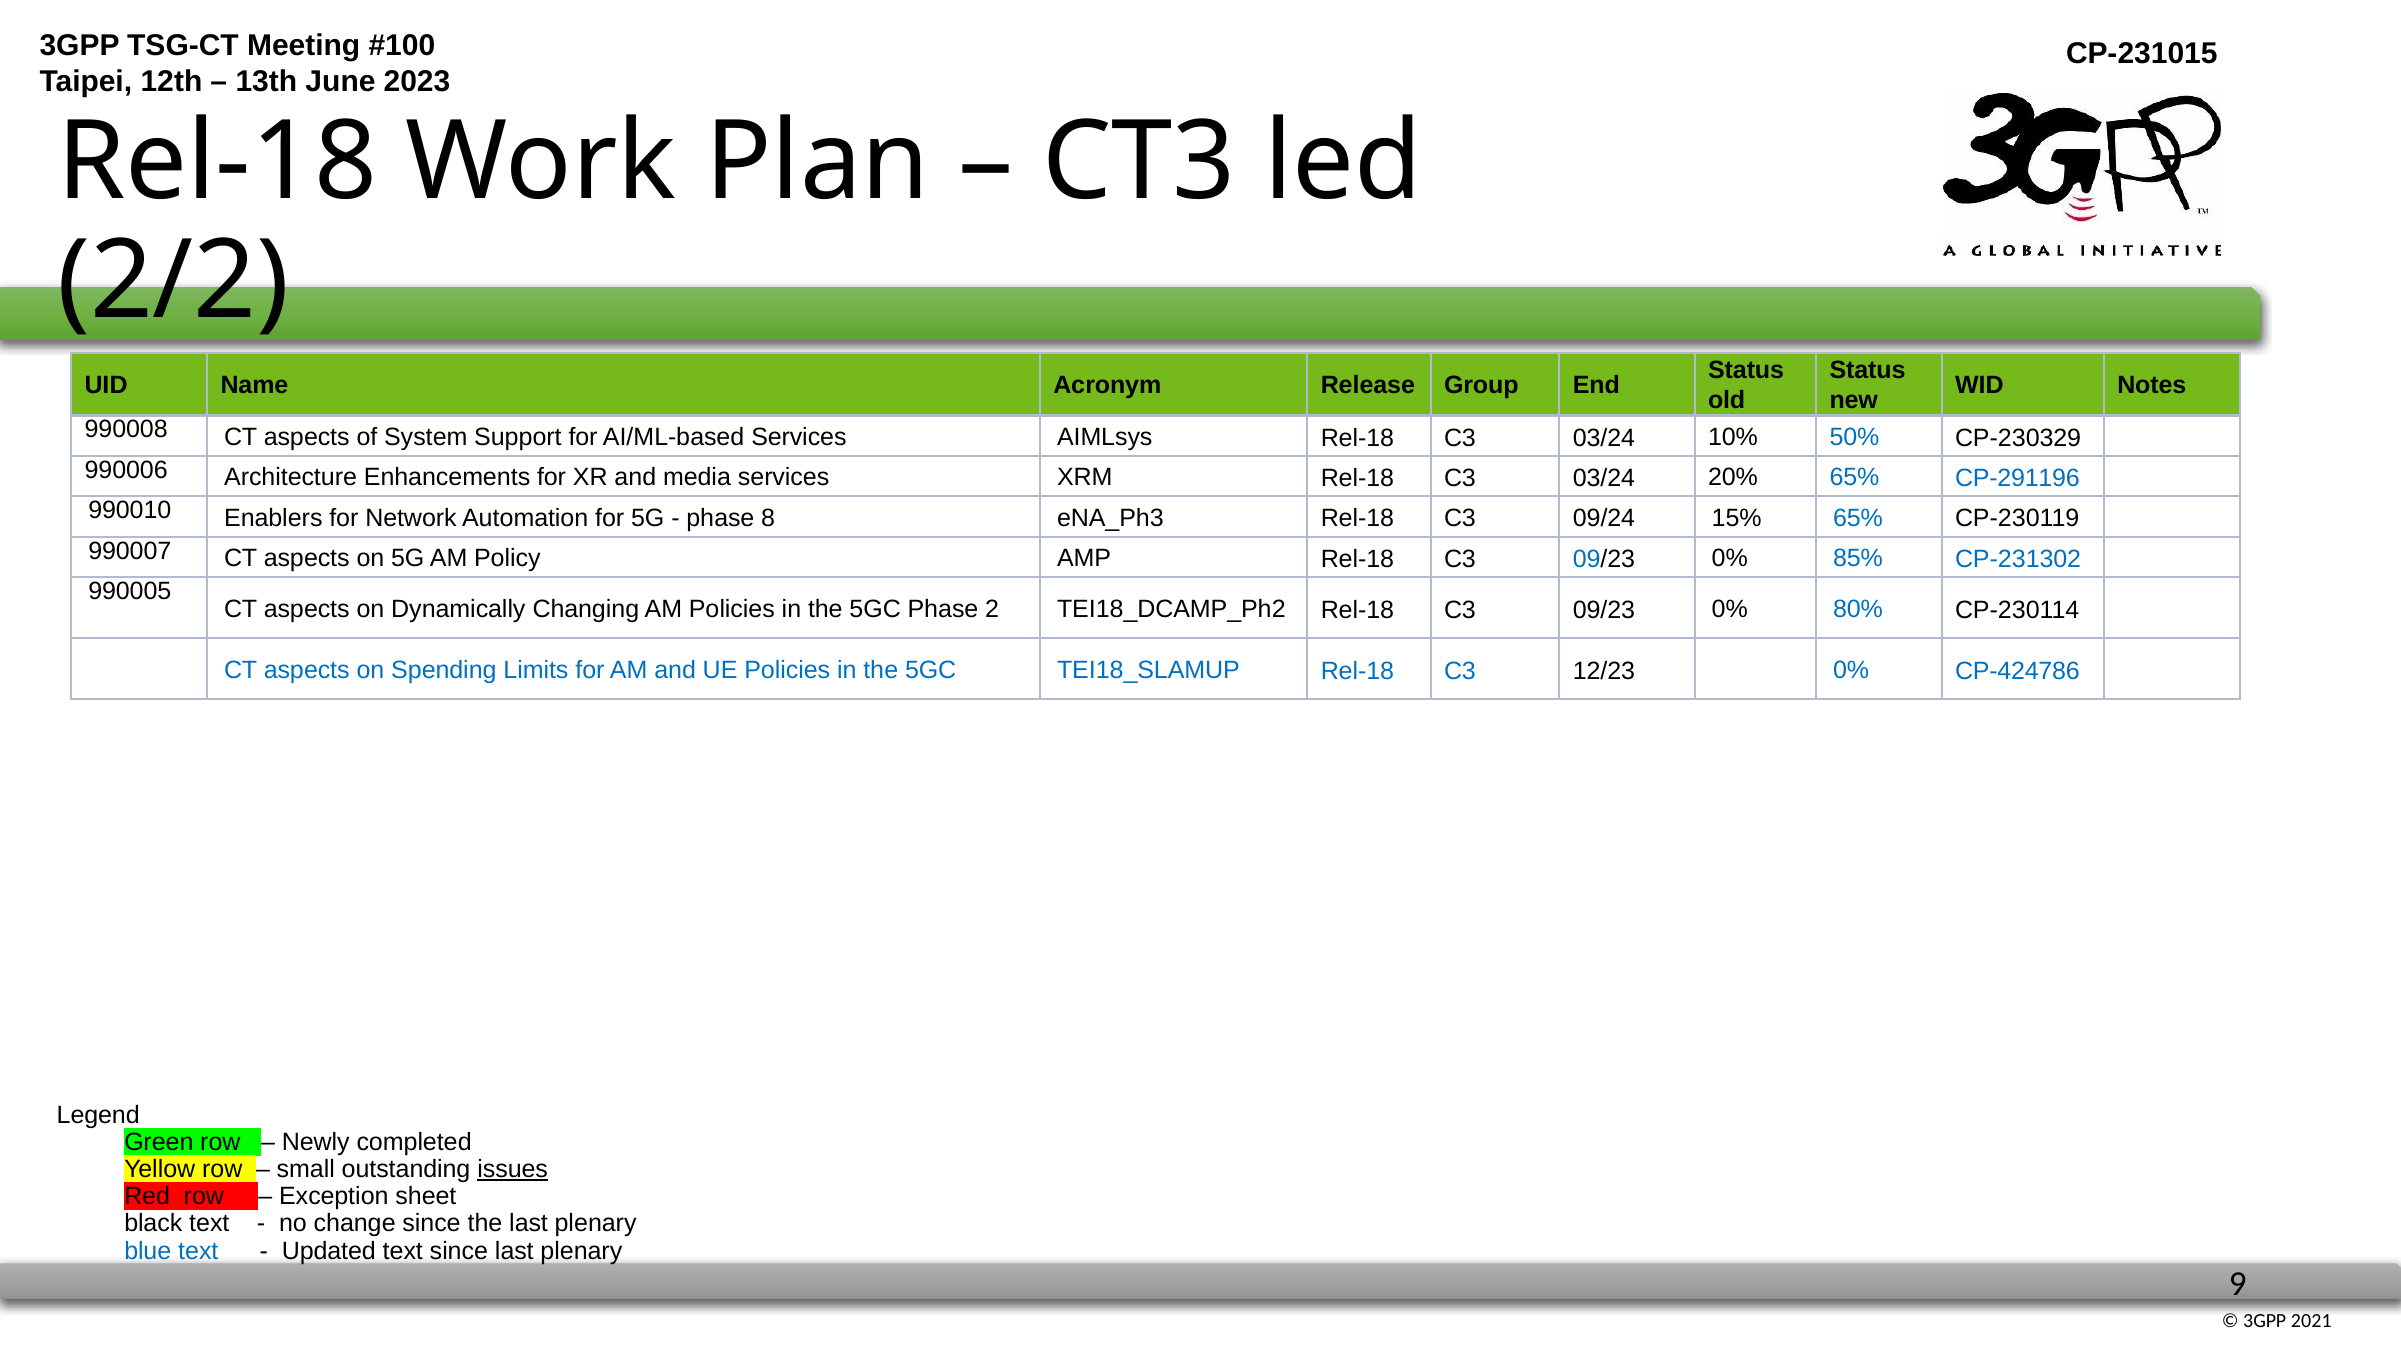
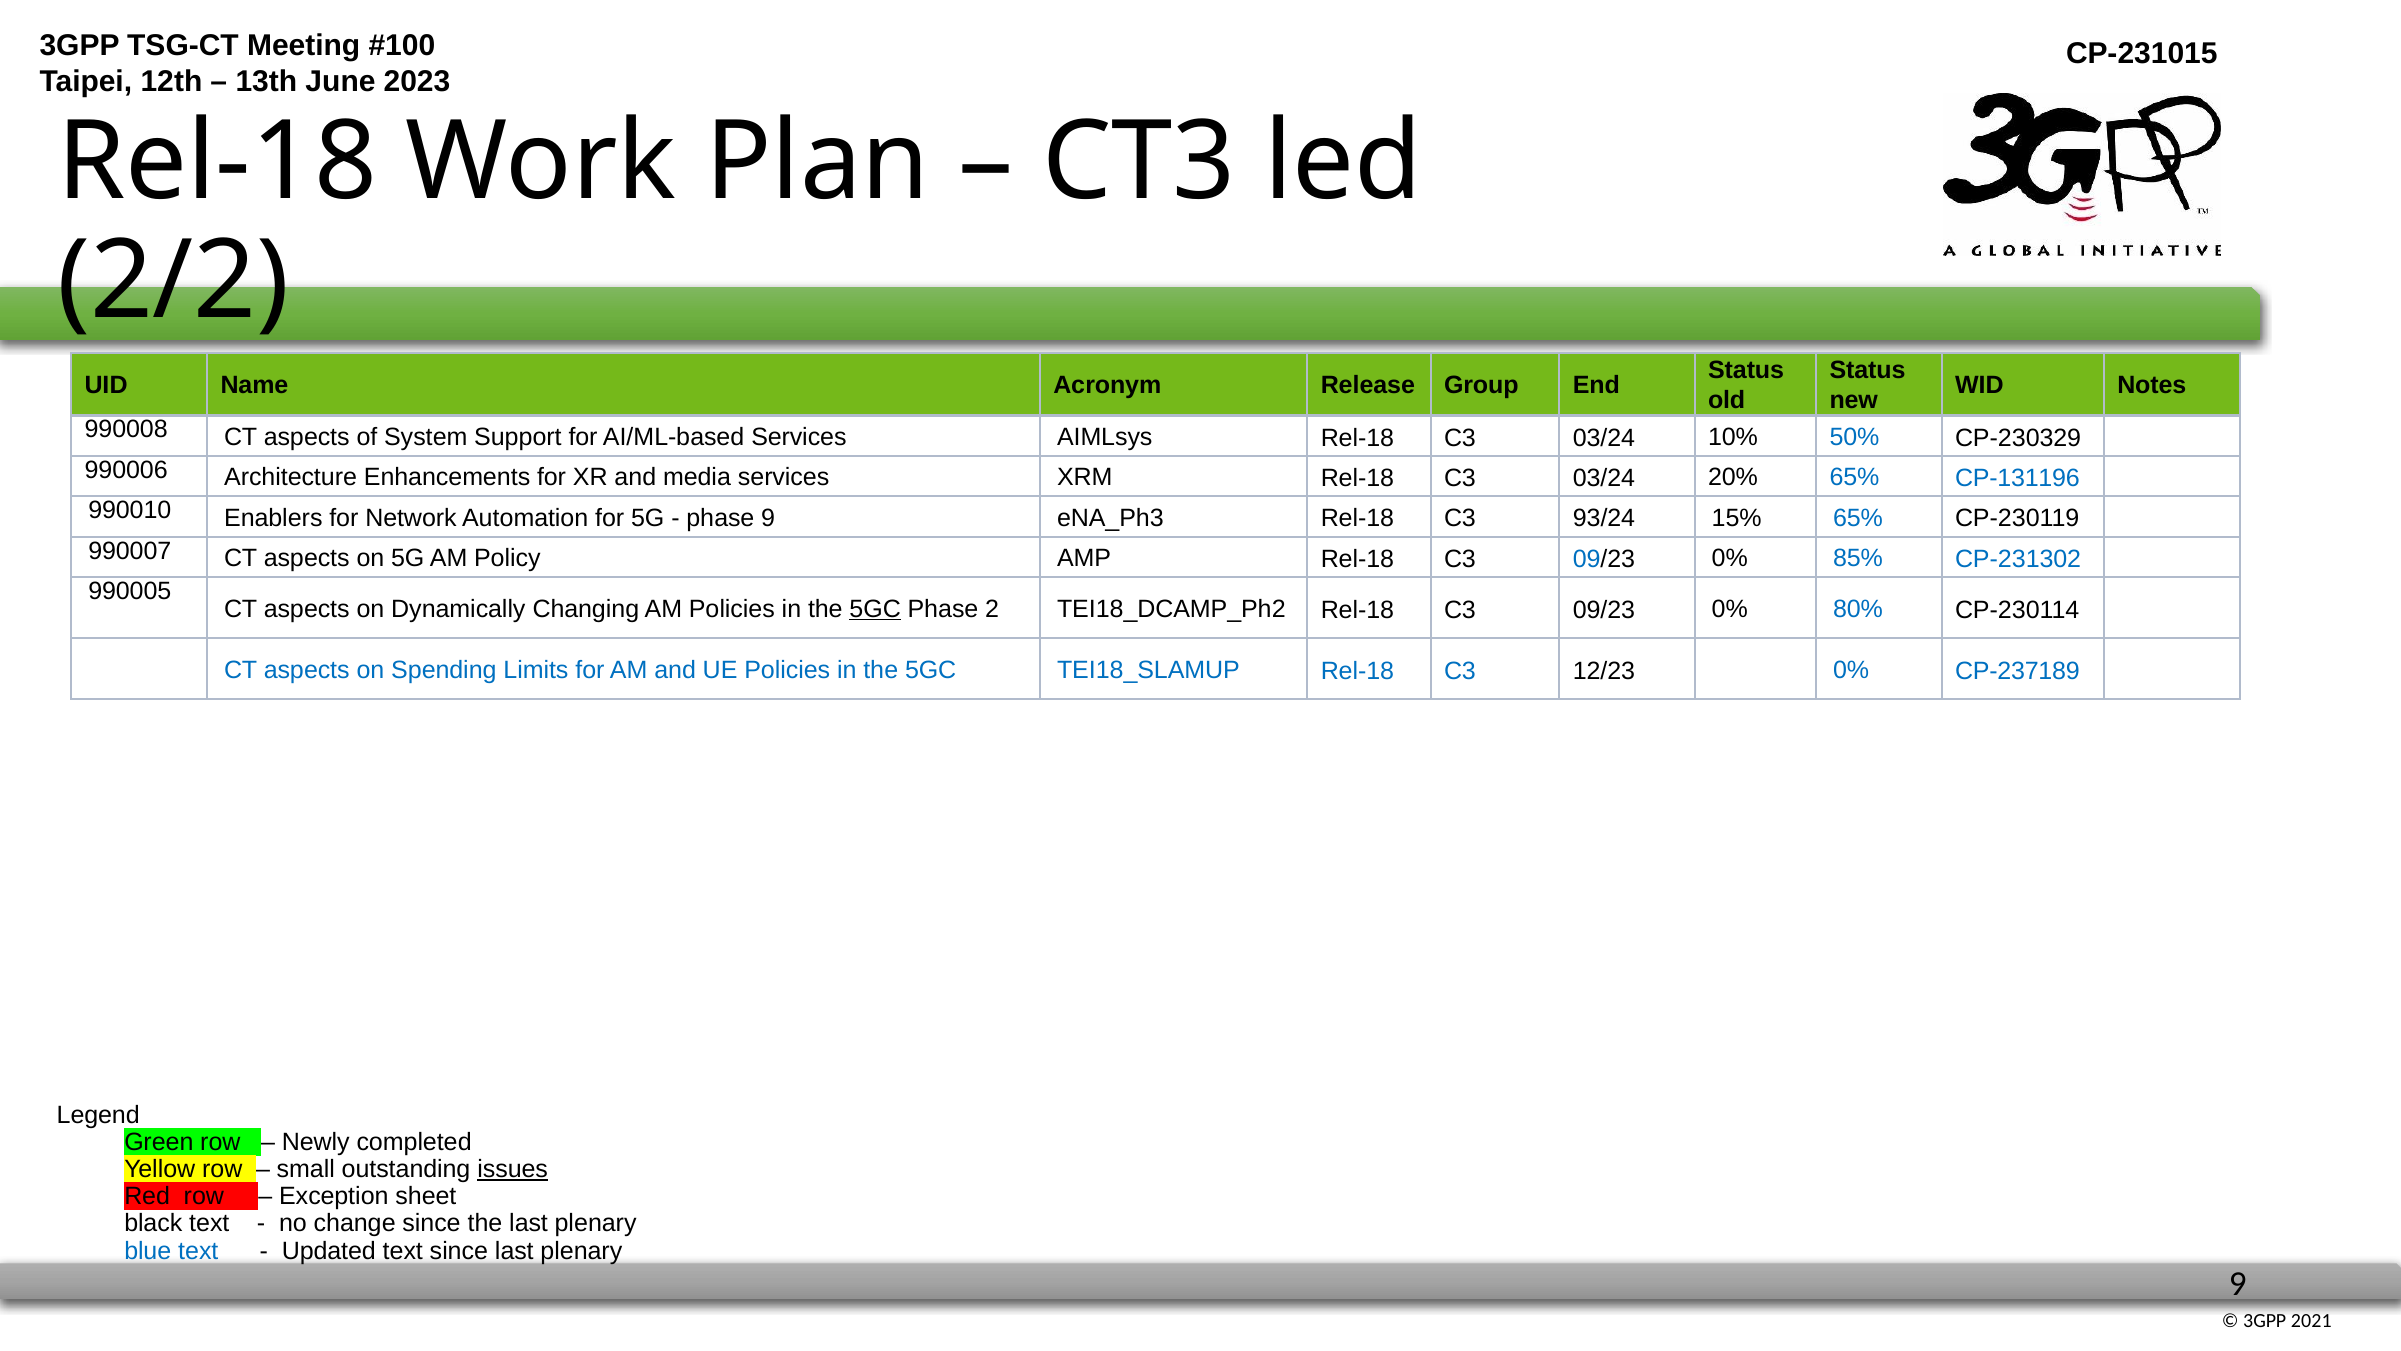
CP-291196: CP-291196 -> CP-131196
phase 8: 8 -> 9
09/24: 09/24 -> 93/24
5GC at (875, 609) underline: none -> present
CP-424786: CP-424786 -> CP-237189
